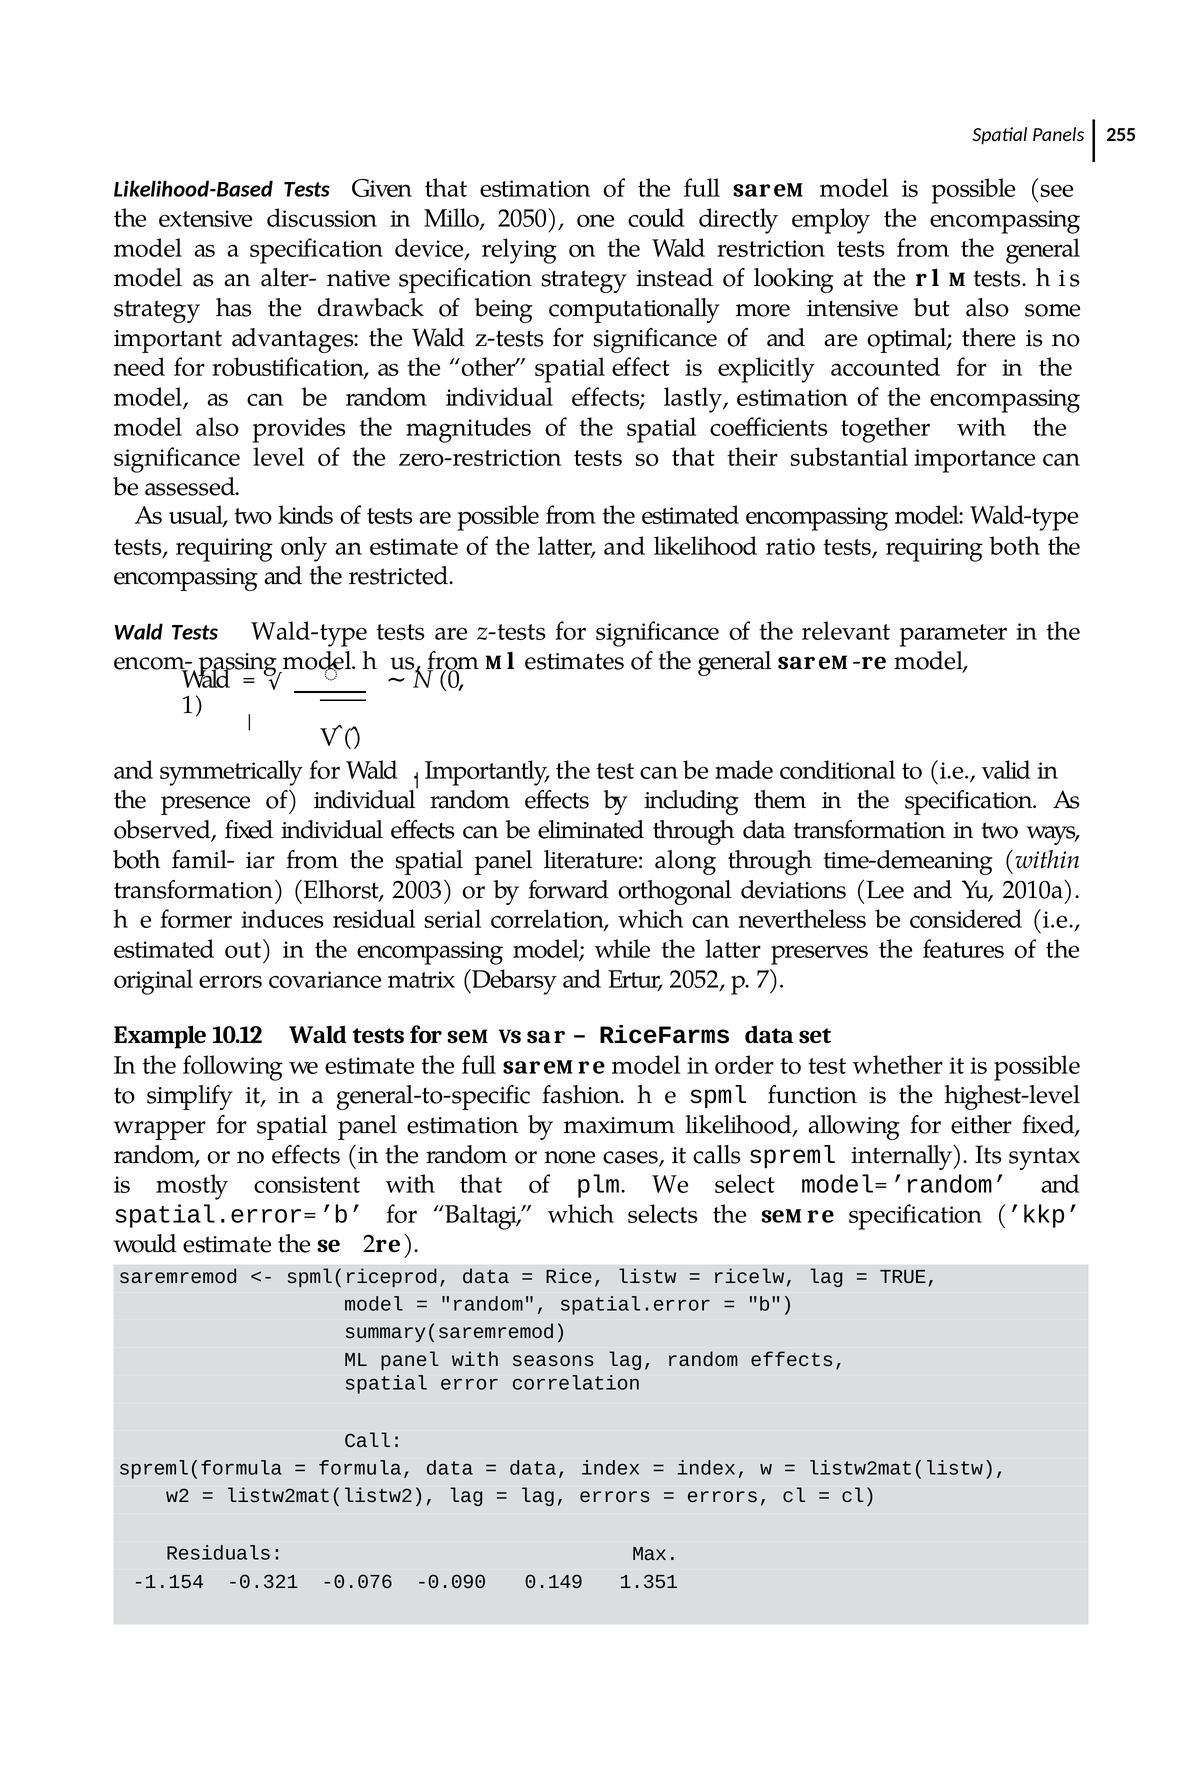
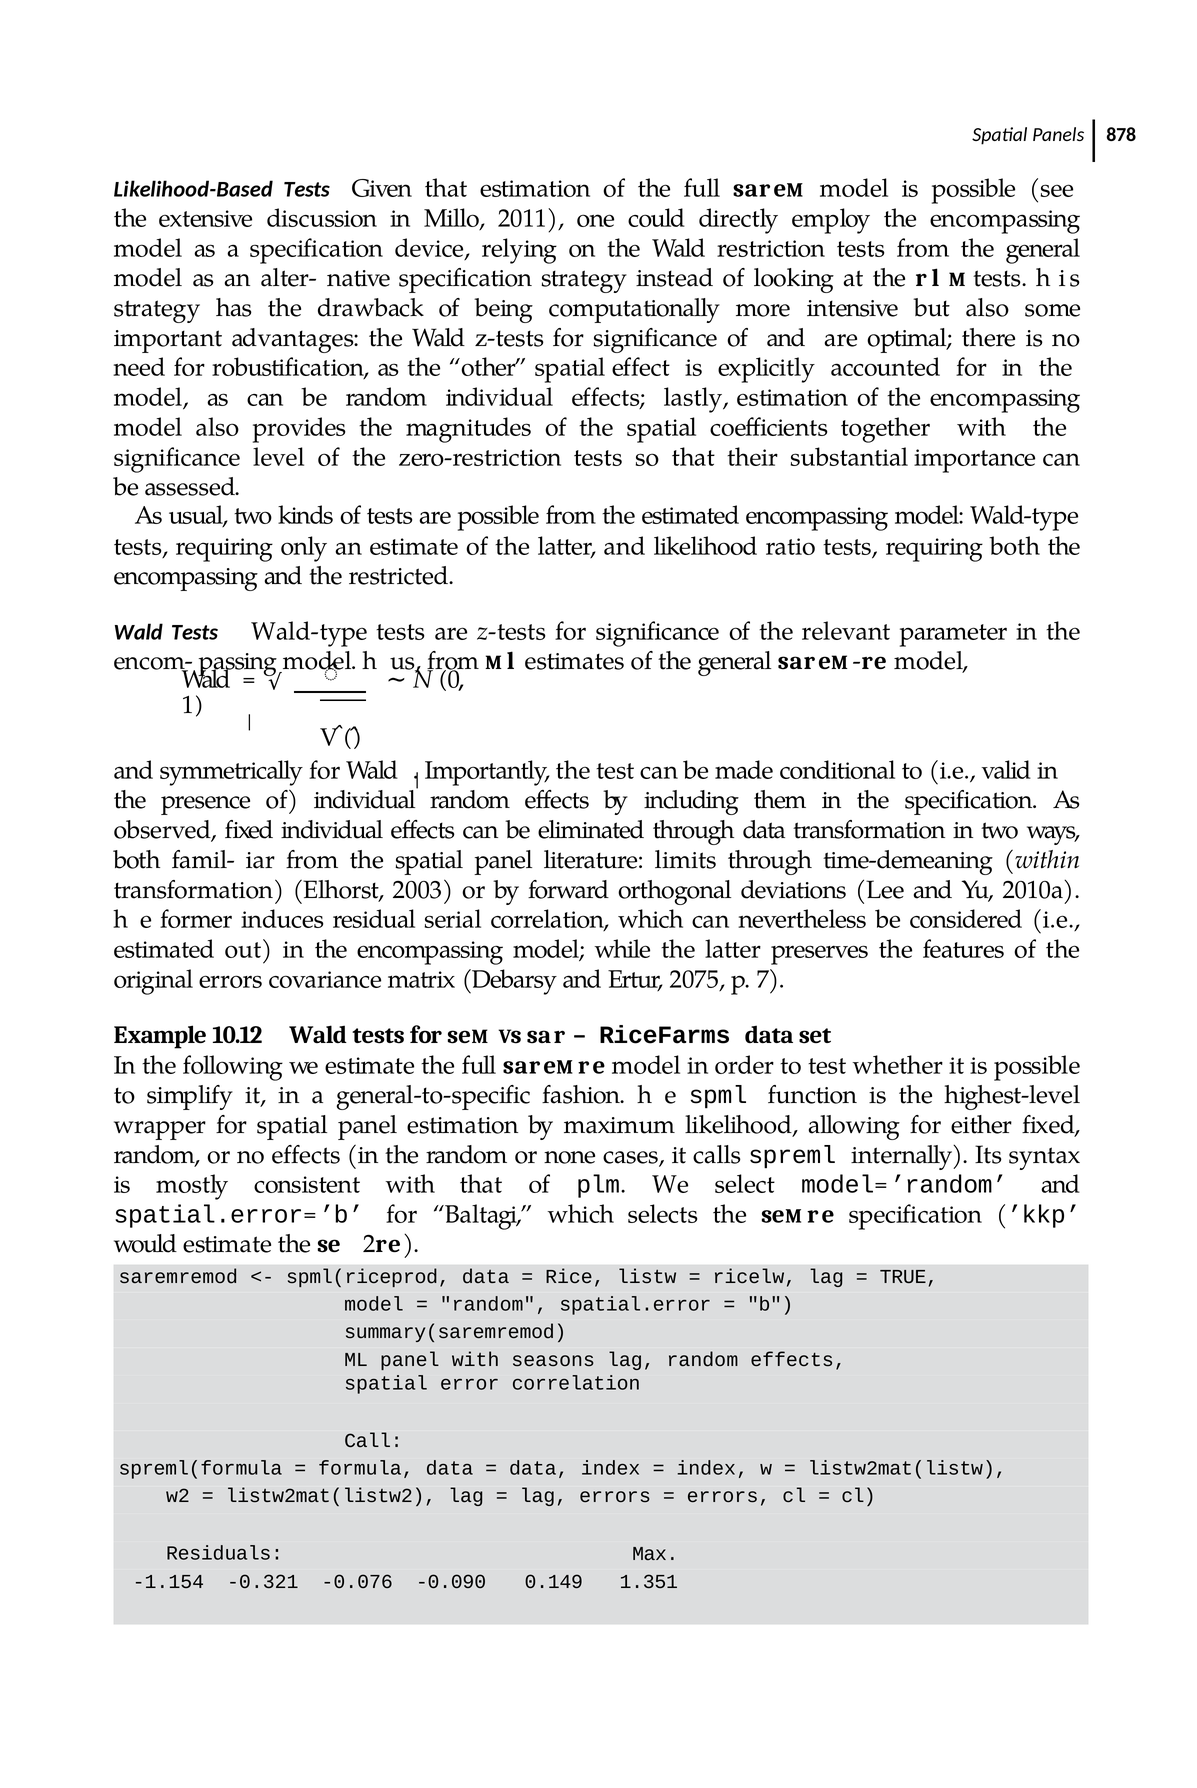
255: 255 -> 878
2050: 2050 -> 2011
along: along -> limits
2052: 2052 -> 2075
